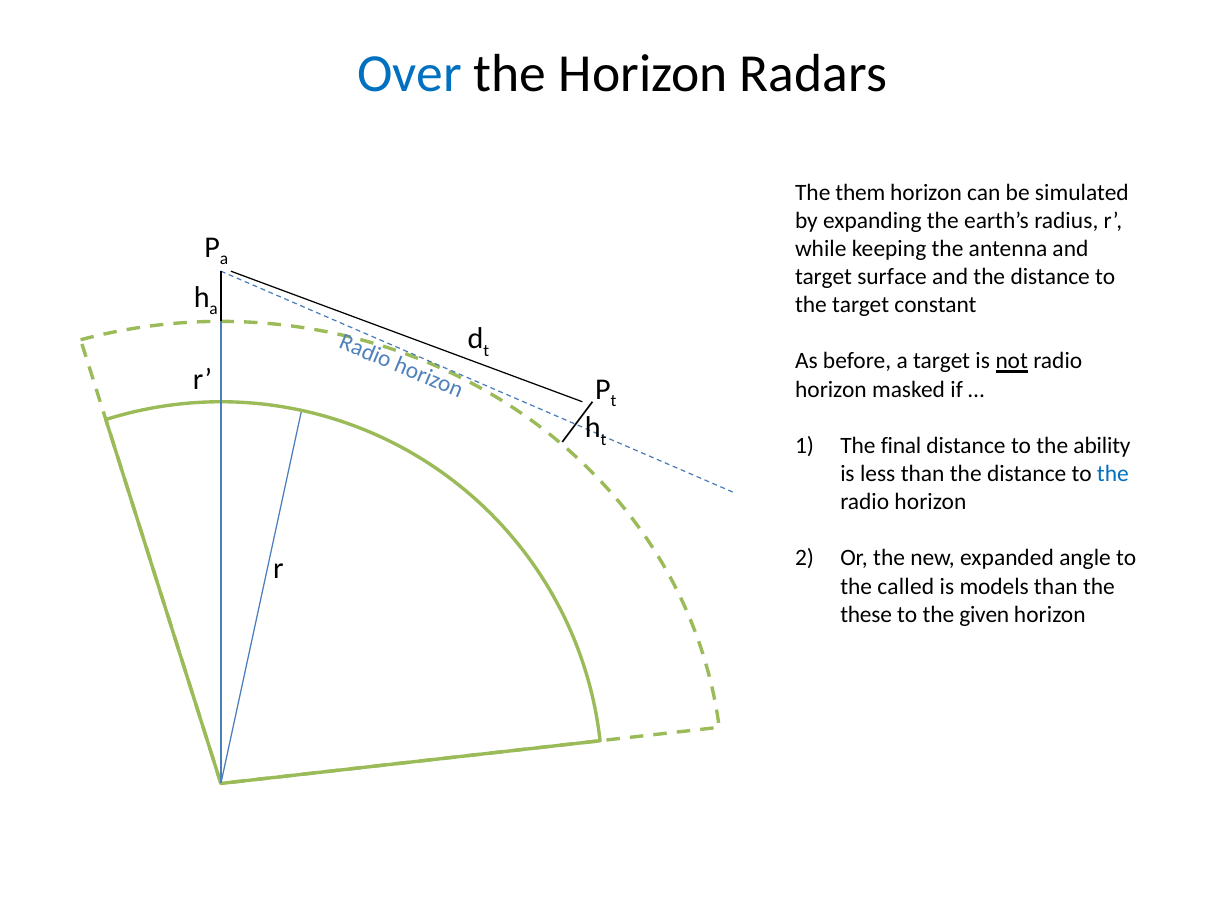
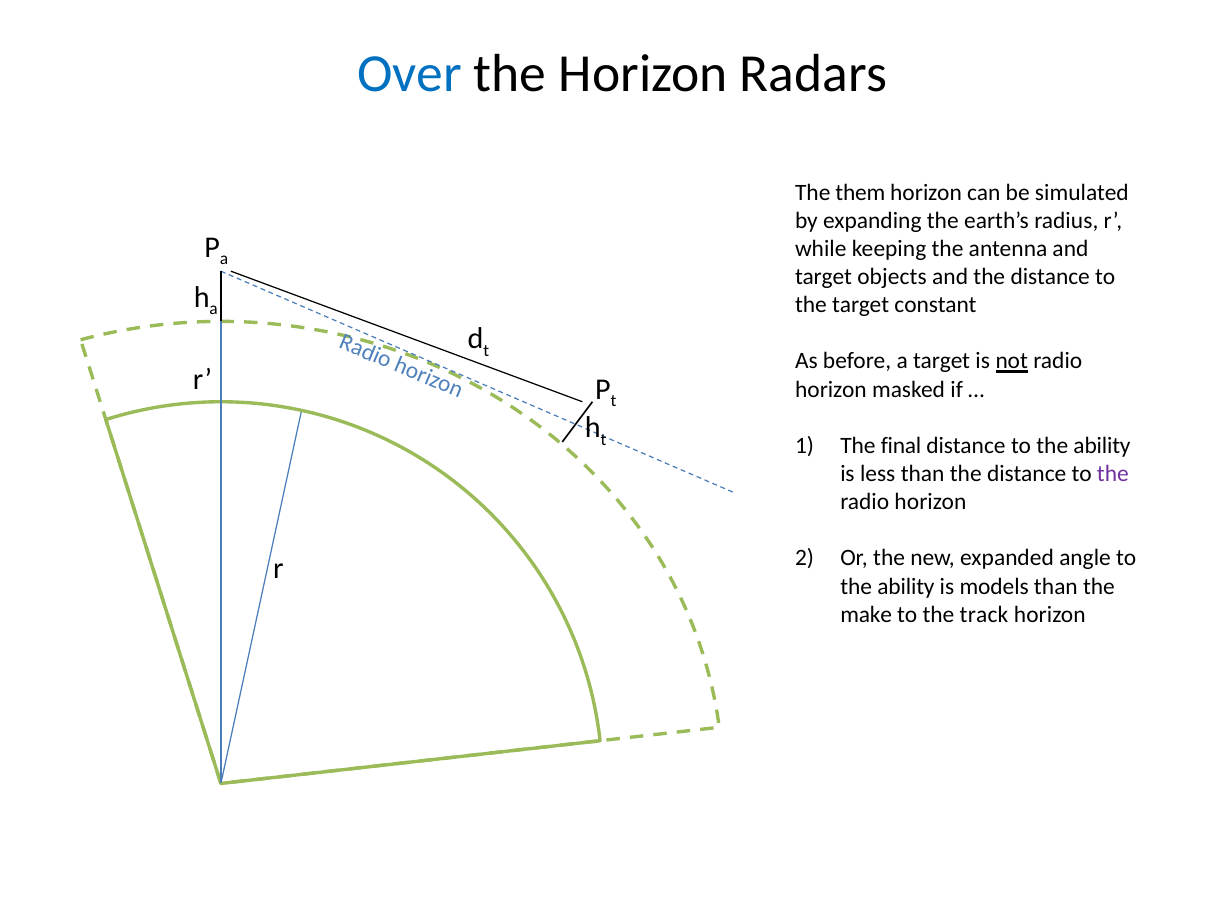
surface: surface -> objects
the at (1113, 474) colour: blue -> purple
called at (906, 586): called -> ability
these: these -> make
given: given -> track
